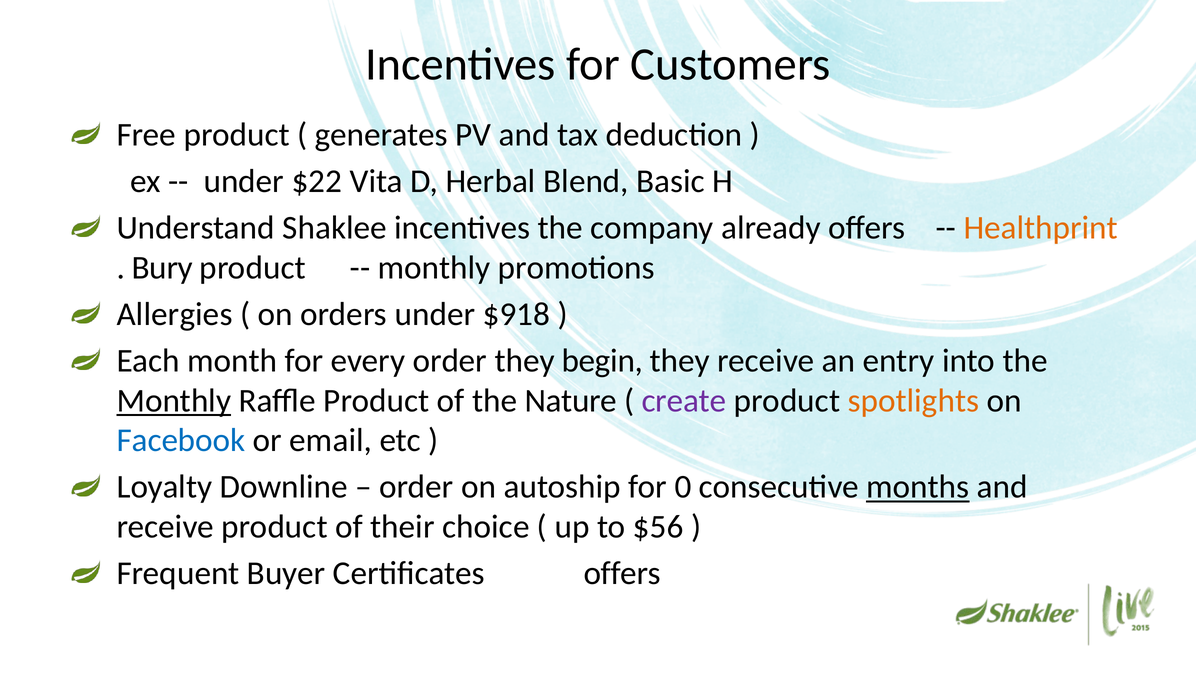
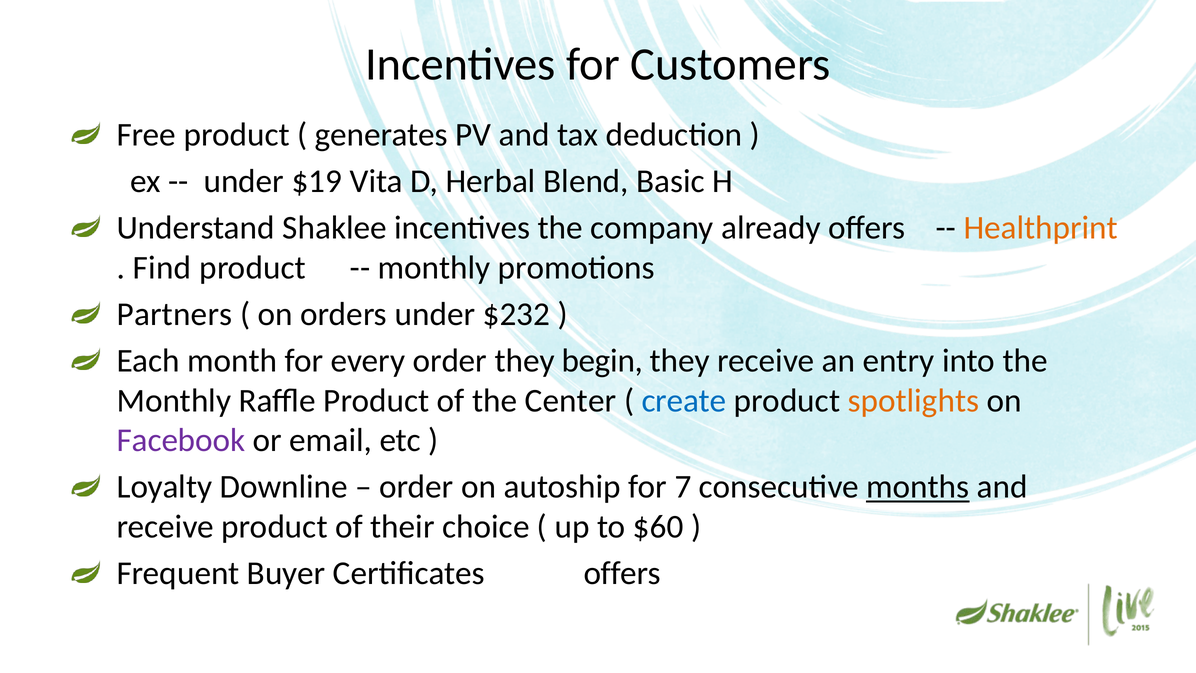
$22: $22 -> $19
Bury: Bury -> Find
Allergies: Allergies -> Partners
$918: $918 -> $232
Monthly at (174, 400) underline: present -> none
Nature: Nature -> Center
create colour: purple -> blue
Facebook colour: blue -> purple
0: 0 -> 7
$56: $56 -> $60
